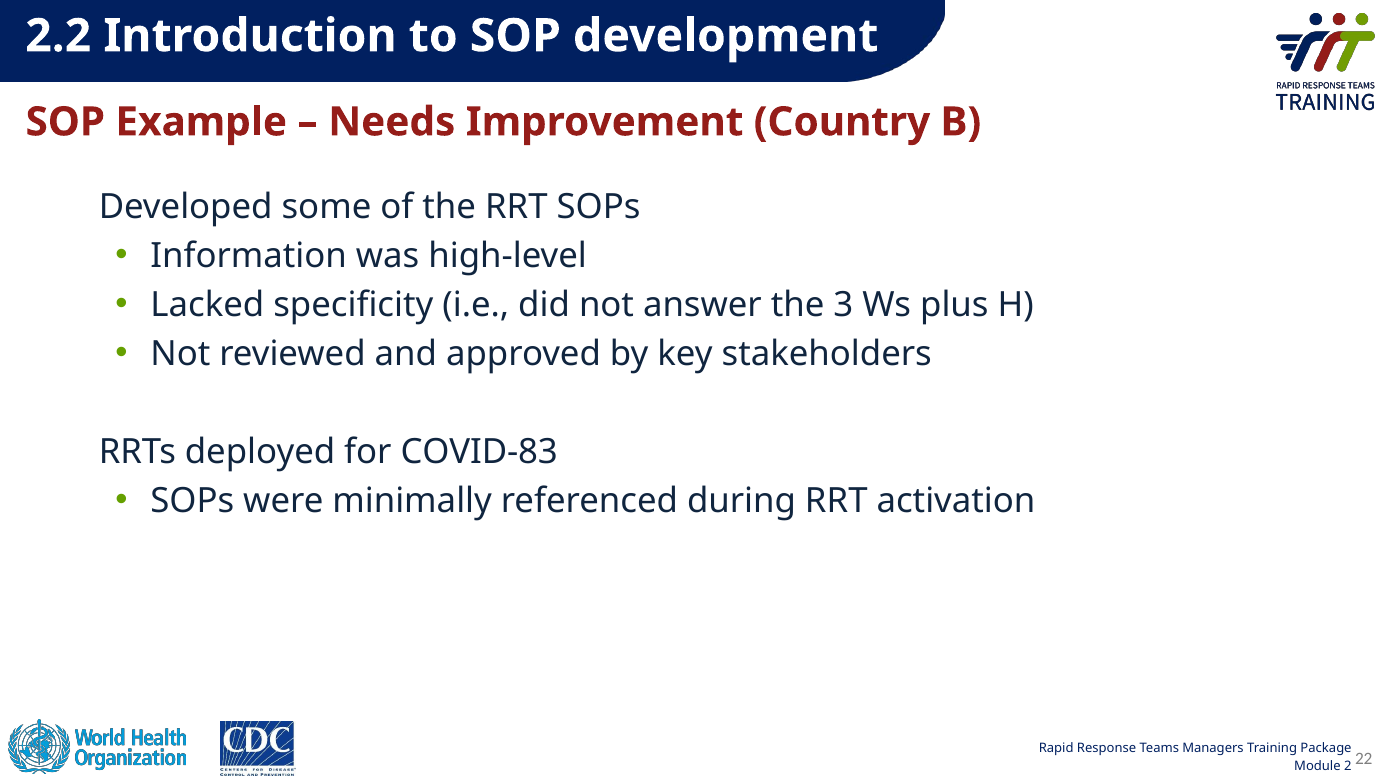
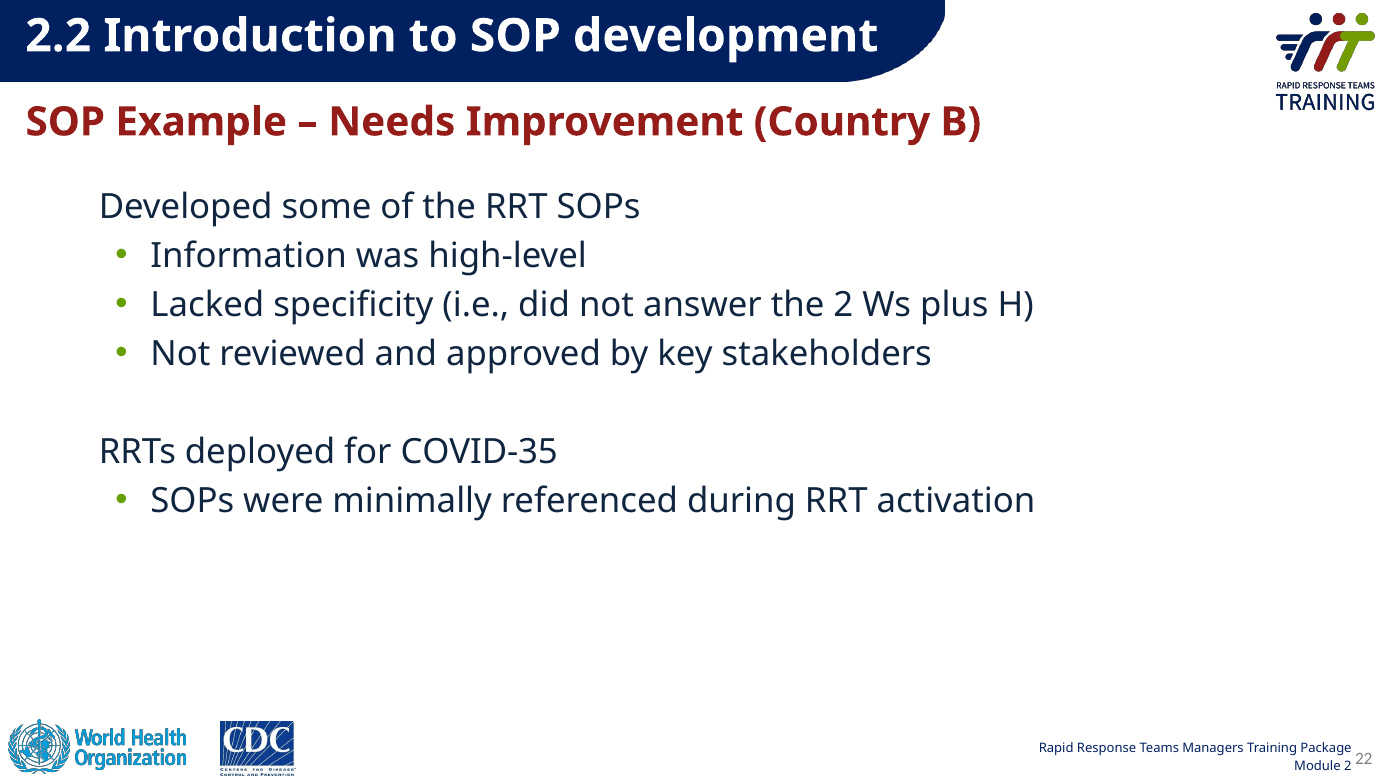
the 3: 3 -> 2
COVID-83: COVID-83 -> COVID-35
